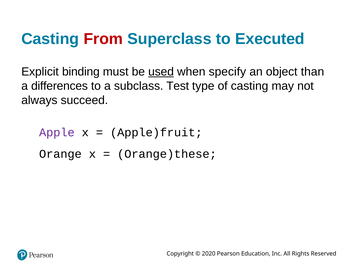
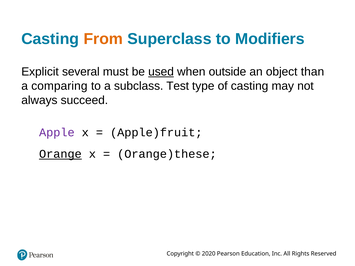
From colour: red -> orange
Executed: Executed -> Modifiers
binding: binding -> several
specify: specify -> outside
differences: differences -> comparing
Orange underline: none -> present
